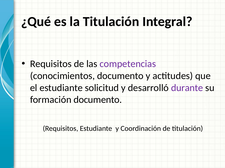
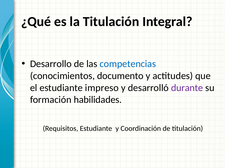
Requisitos at (51, 64): Requisitos -> Desarrollo
competencias colour: purple -> blue
solicitud: solicitud -> impreso
formación documento: documento -> habilidades
